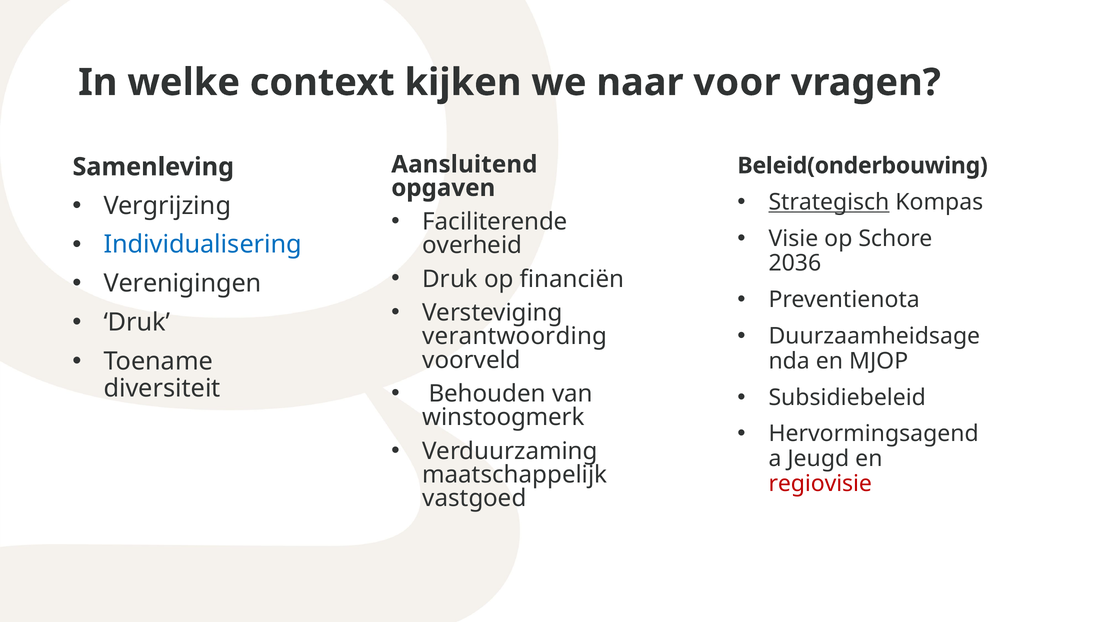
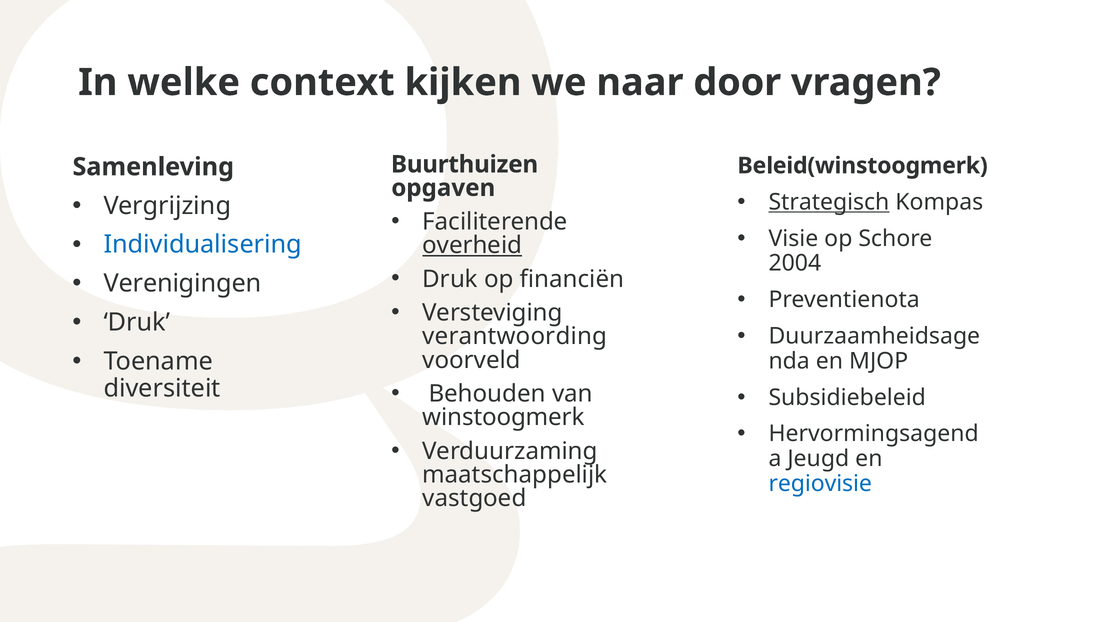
voor: voor -> door
Aansluitend: Aansluitend -> Buurthuizen
Beleid(onderbouwing: Beleid(onderbouwing -> Beleid(winstoogmerk
overheid underline: none -> present
2036: 2036 -> 2004
regiovisie colour: red -> blue
